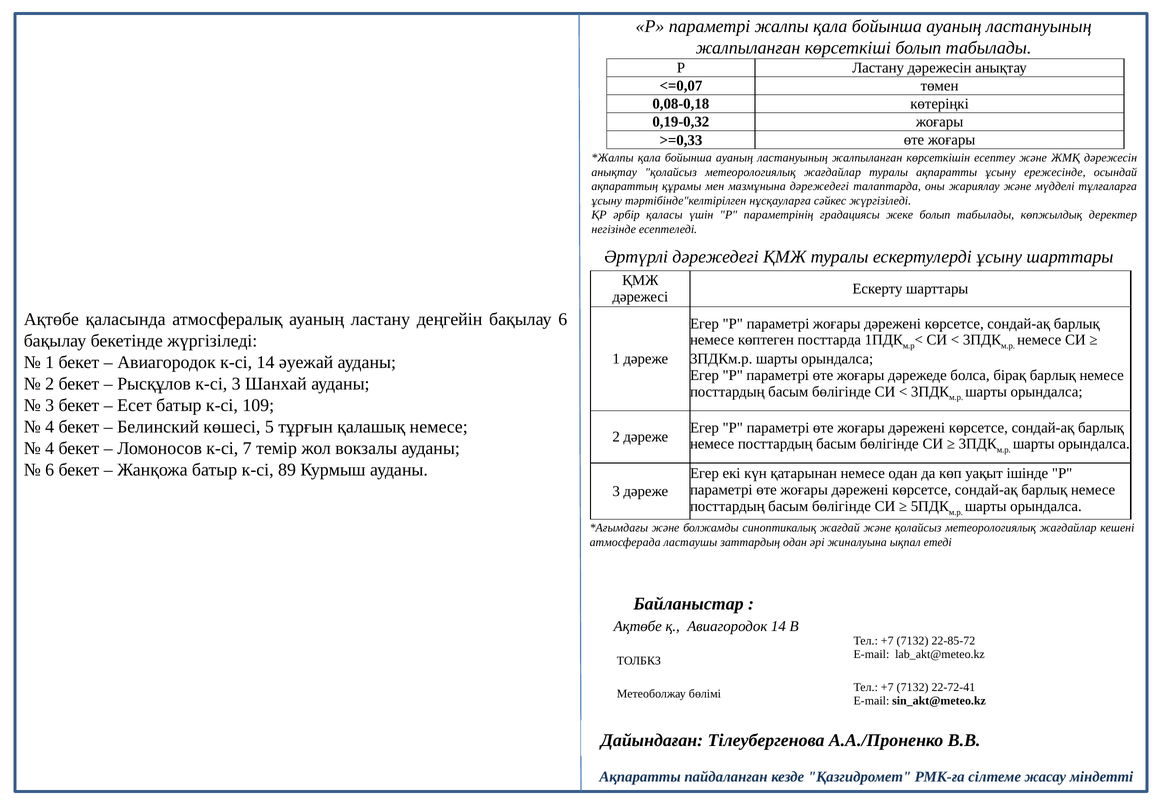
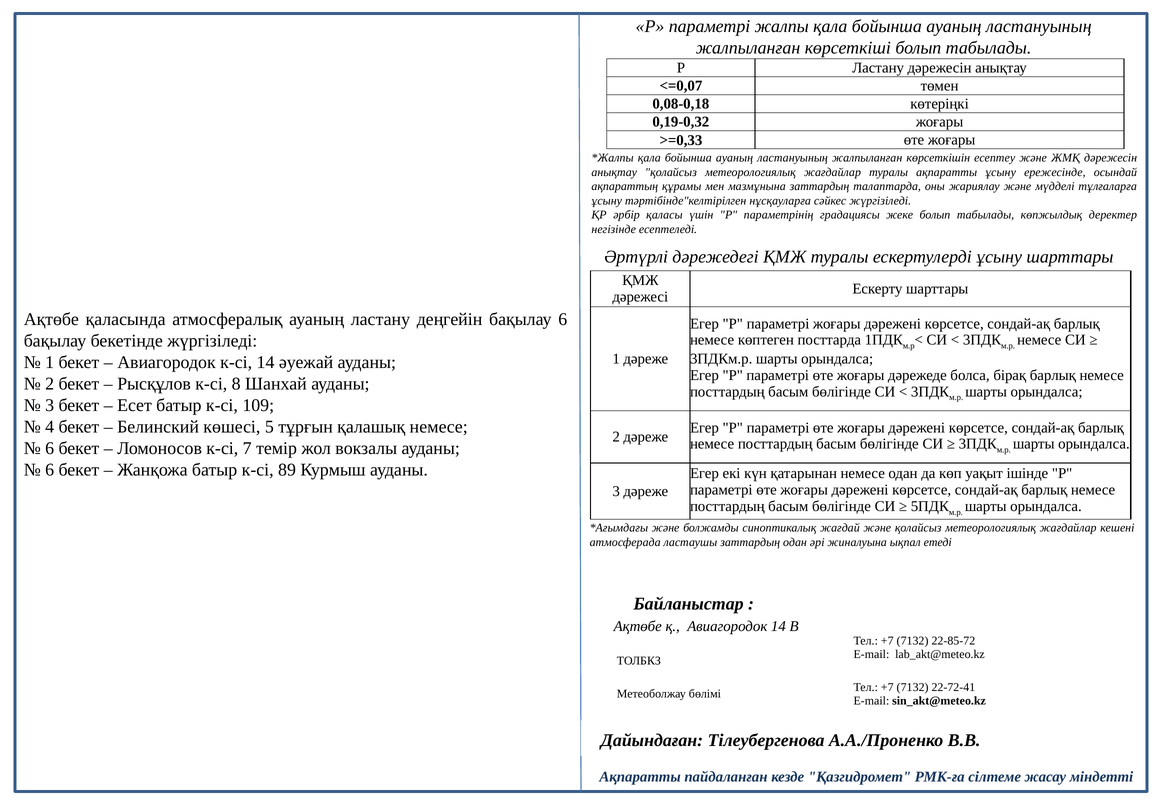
мазмұнына дәрежедегі: дәрежедегі -> заттардың
к-сі 3: 3 -> 8
4 at (50, 448): 4 -> 6
